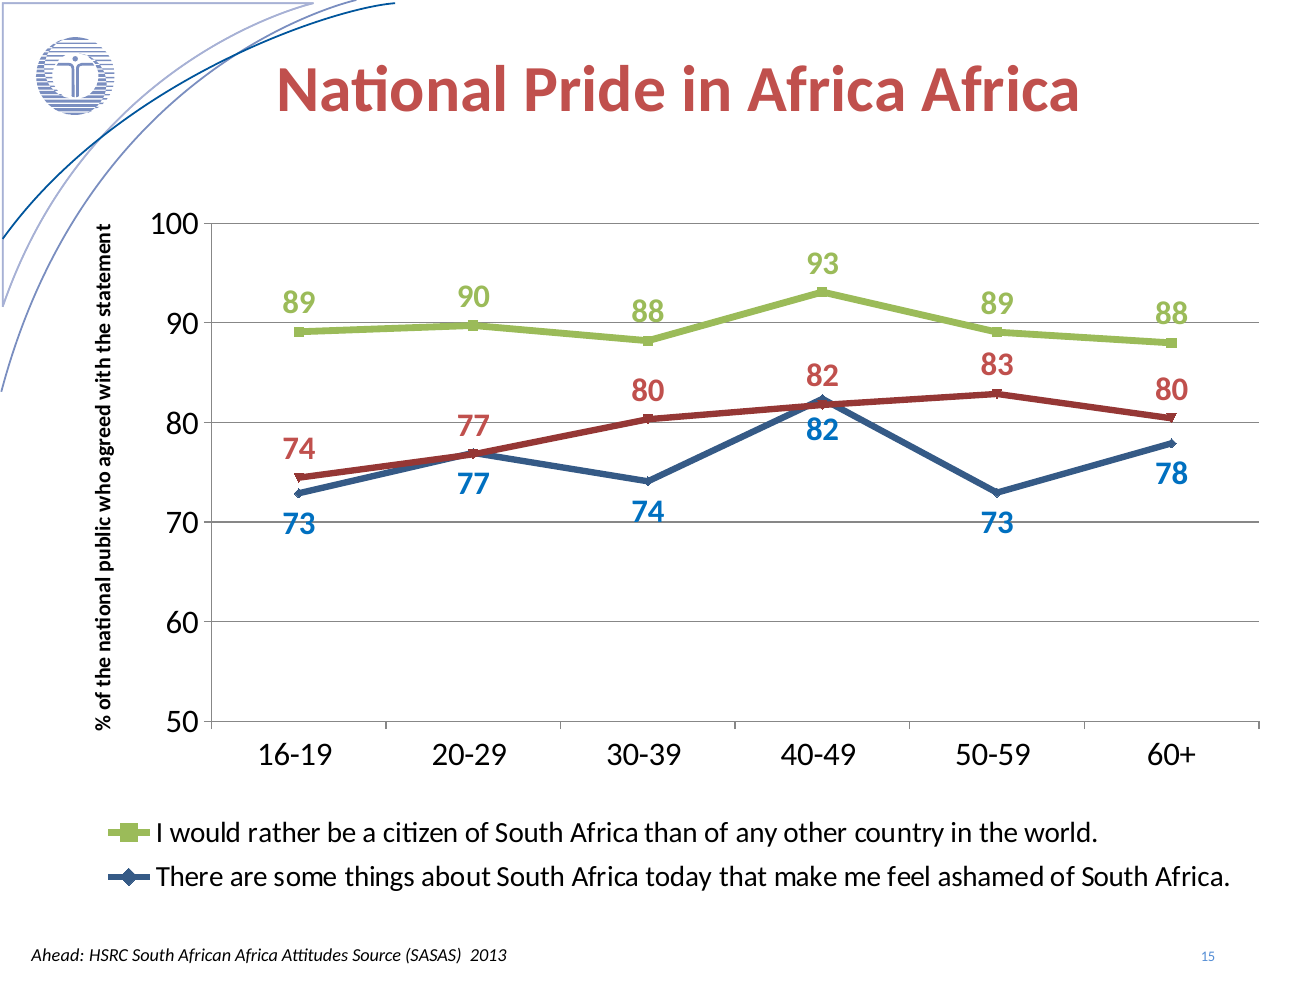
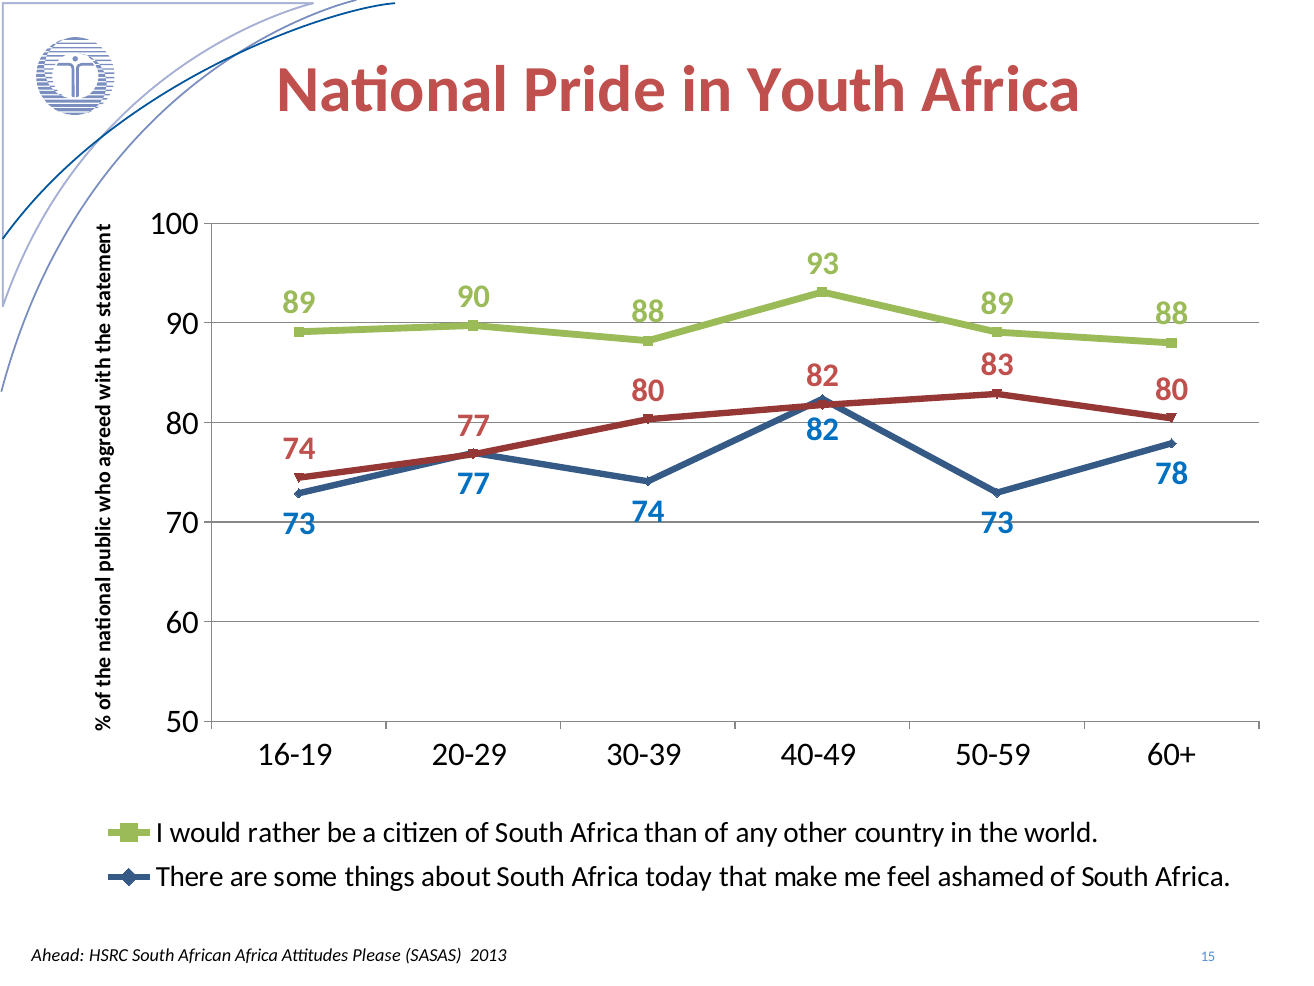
in Africa: Africa -> Youth
Source: Source -> Please
